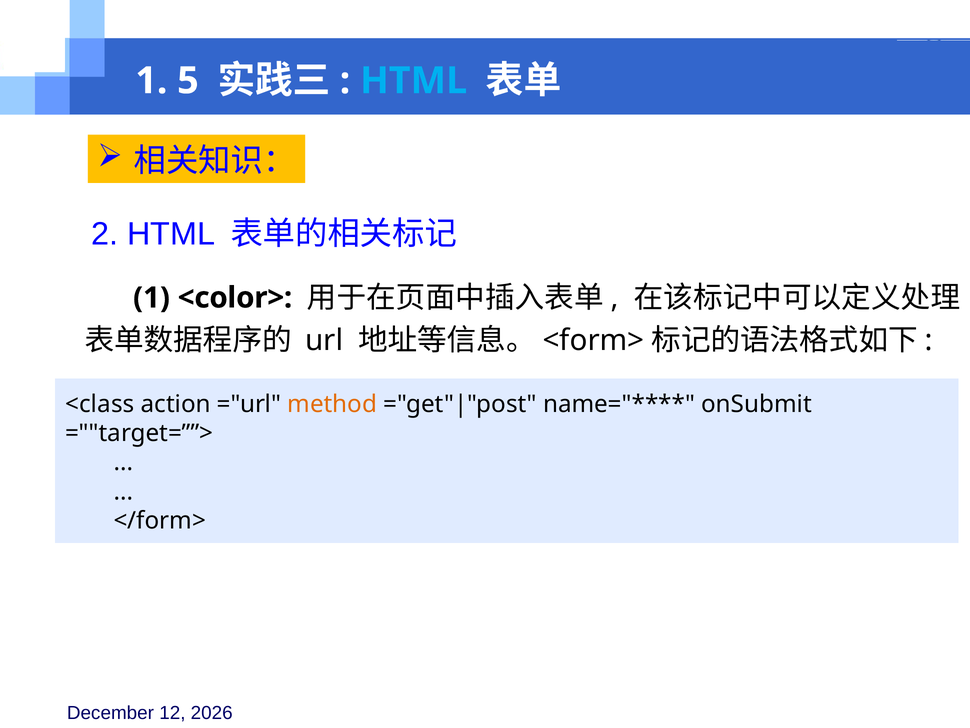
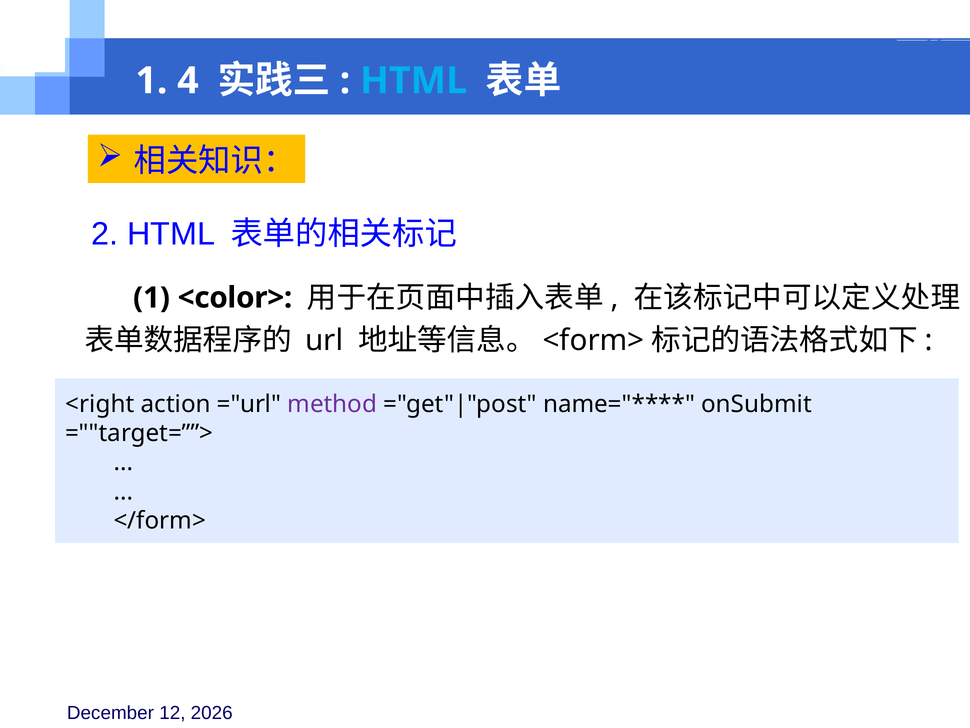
5: 5 -> 4
<class: <class -> <right
method colour: orange -> purple
